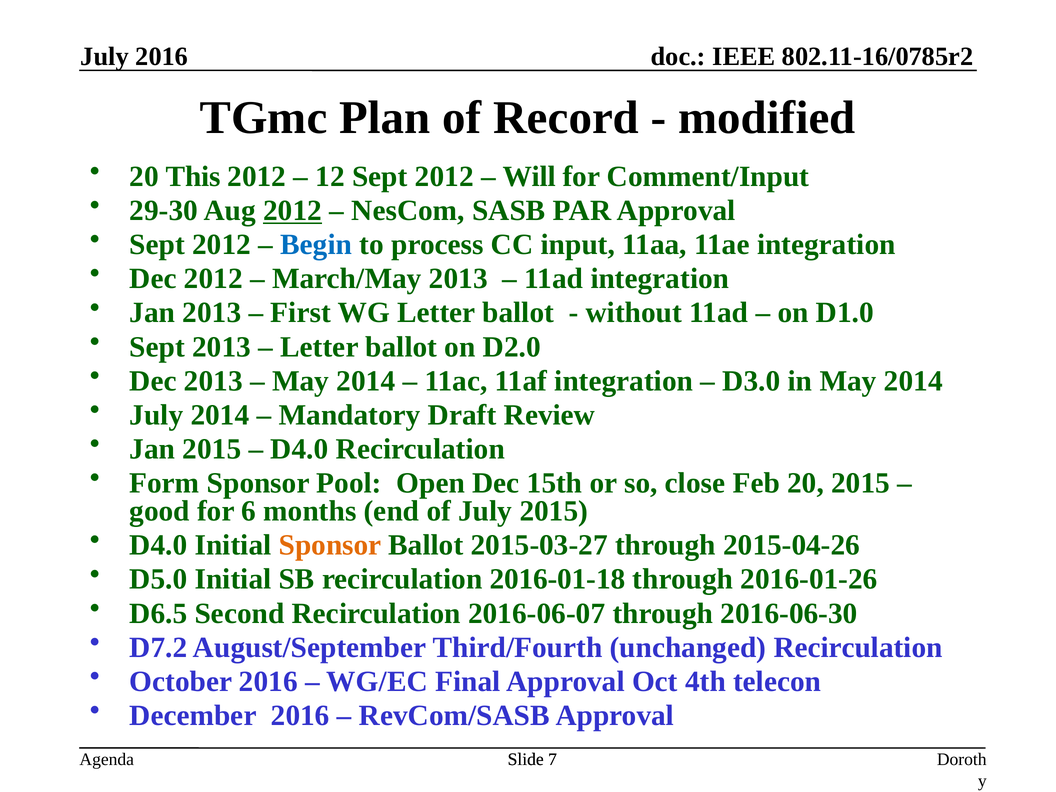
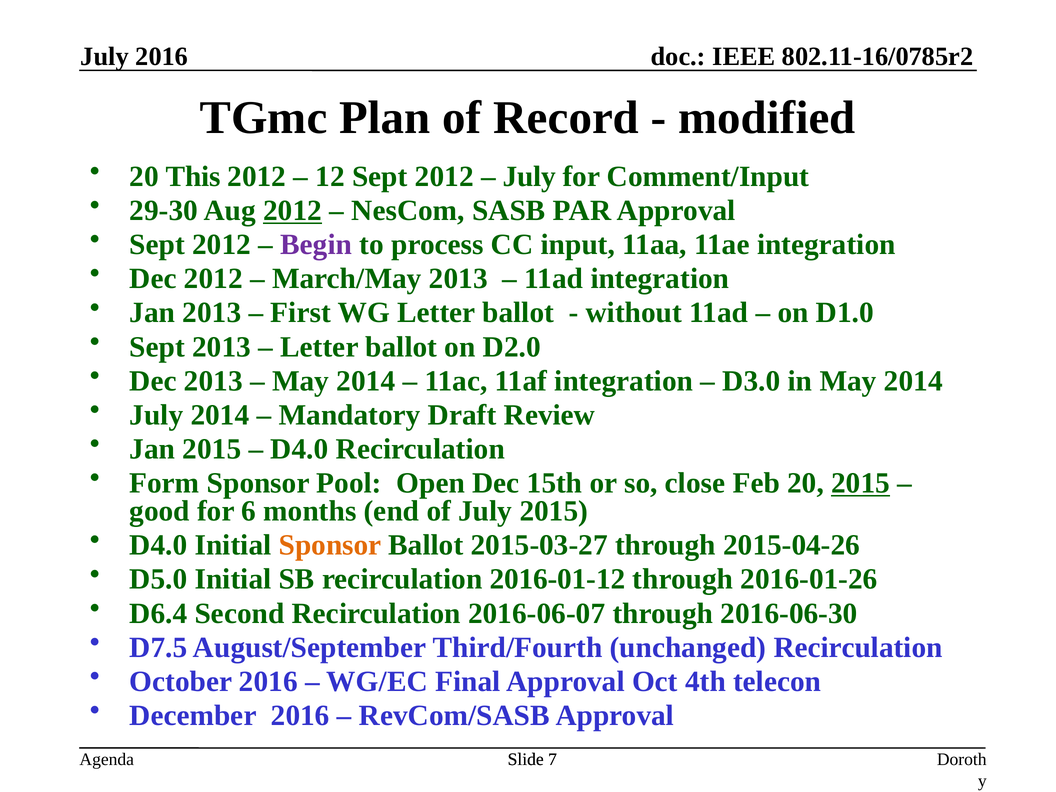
Will at (529, 177): Will -> July
Begin colour: blue -> purple
2015 at (861, 483) underline: none -> present
2016-01-18: 2016-01-18 -> 2016-01-12
D6.5: D6.5 -> D6.4
D7.2: D7.2 -> D7.5
